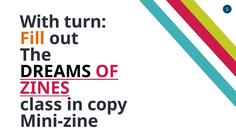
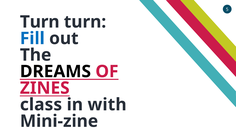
With at (40, 22): With -> Turn
Fill colour: orange -> blue
copy: copy -> with
